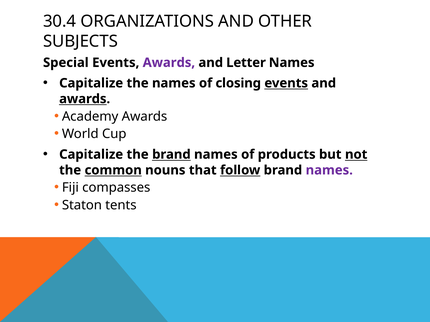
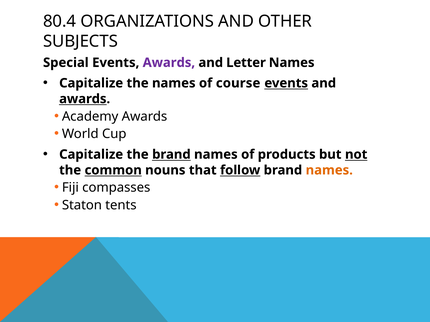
30.4: 30.4 -> 80.4
closing: closing -> course
names at (329, 170) colour: purple -> orange
